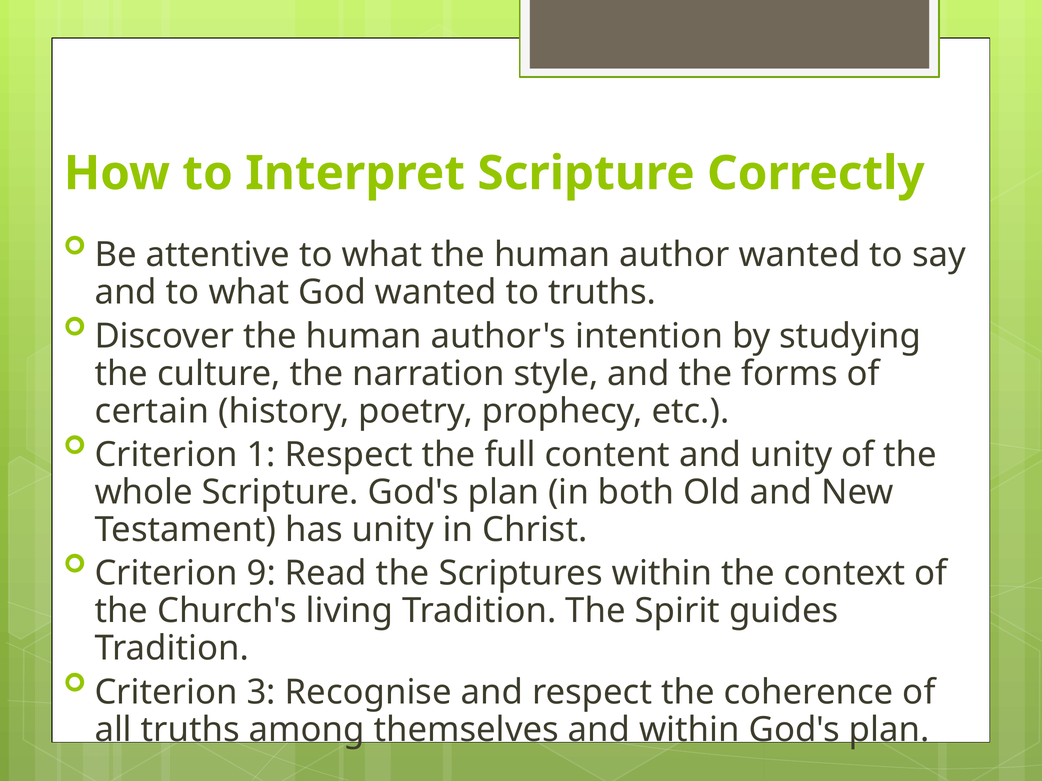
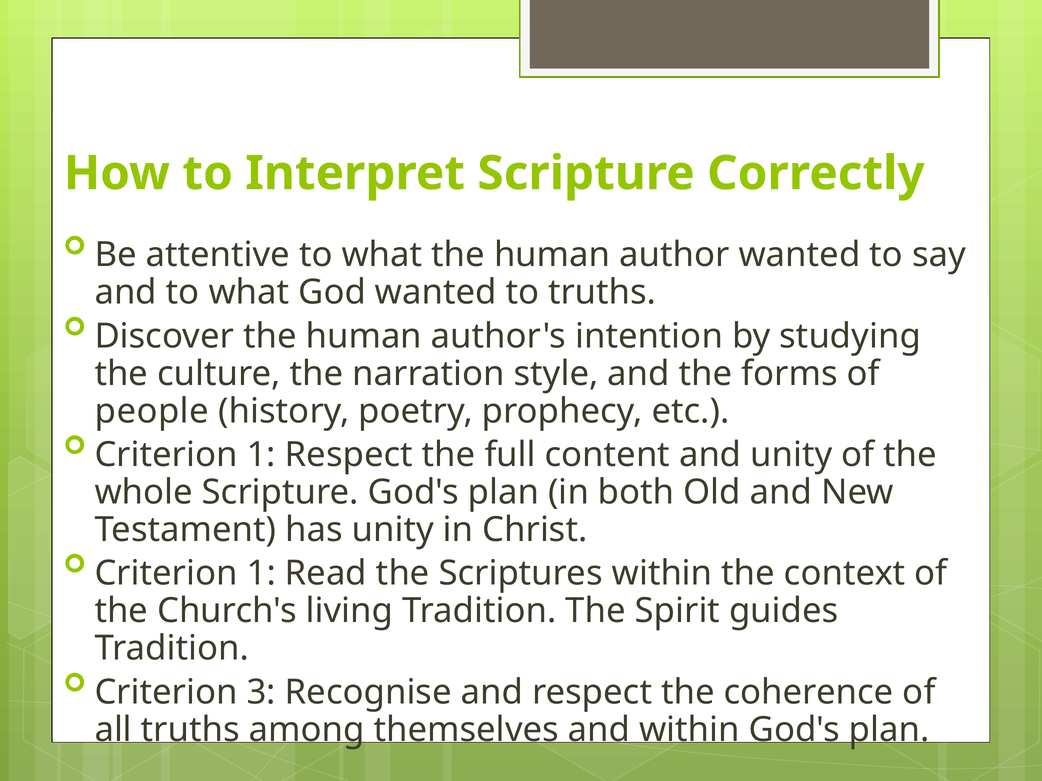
certain: certain -> people
9 at (261, 574): 9 -> 1
